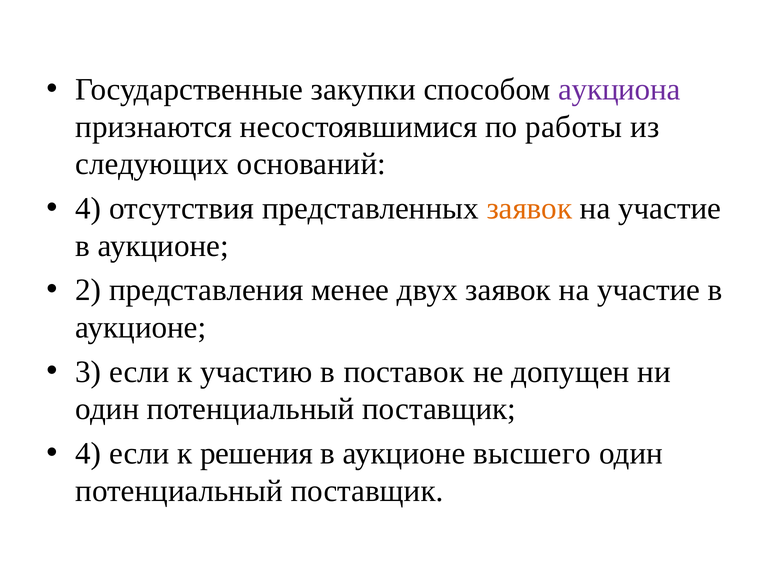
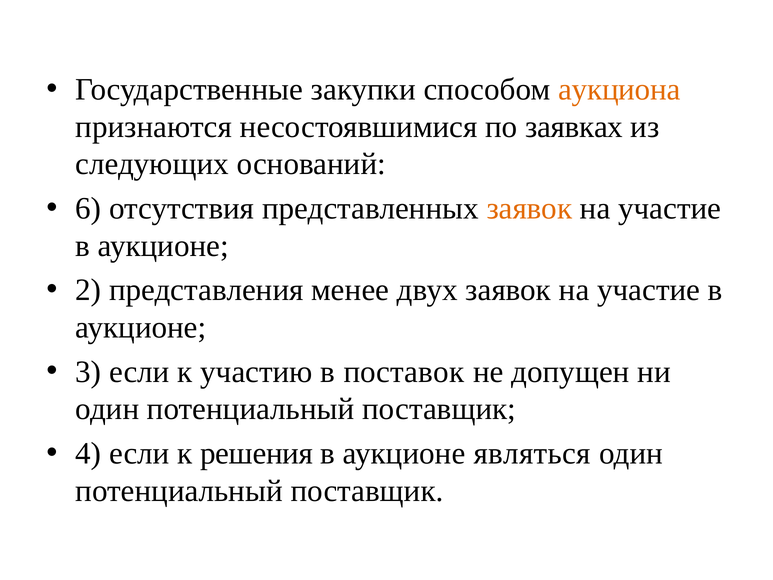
аукциона colour: purple -> orange
работы: работы -> заявках
4 at (88, 208): 4 -> 6
высшего: высшего -> являться
